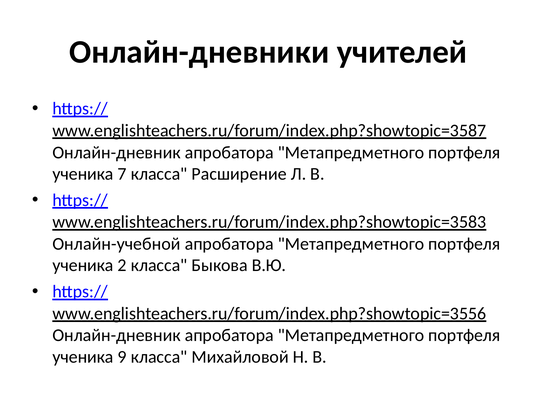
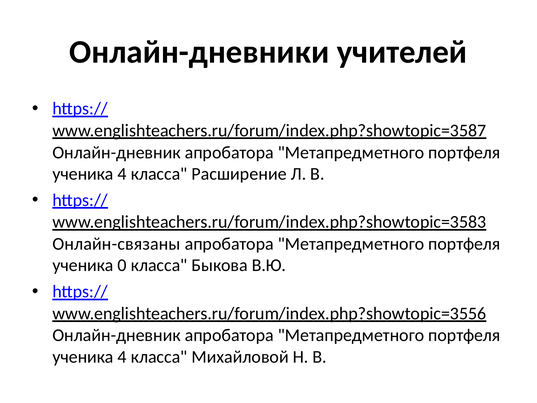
7 at (122, 174): 7 -> 4
Онлайн-учебной: Онлайн-учебной -> Онлайн-связаны
2: 2 -> 0
9 at (122, 357): 9 -> 4
